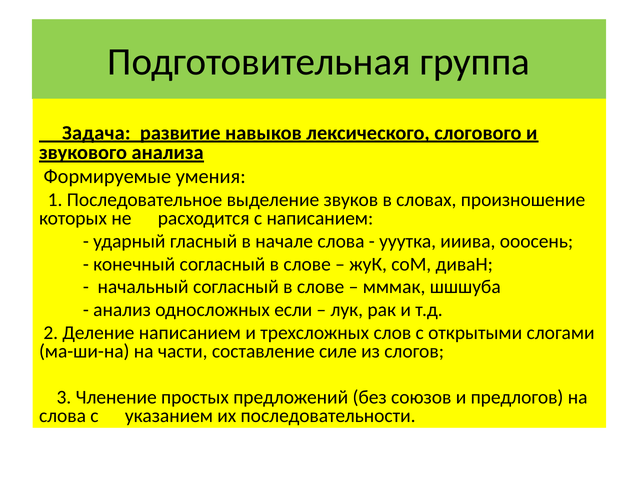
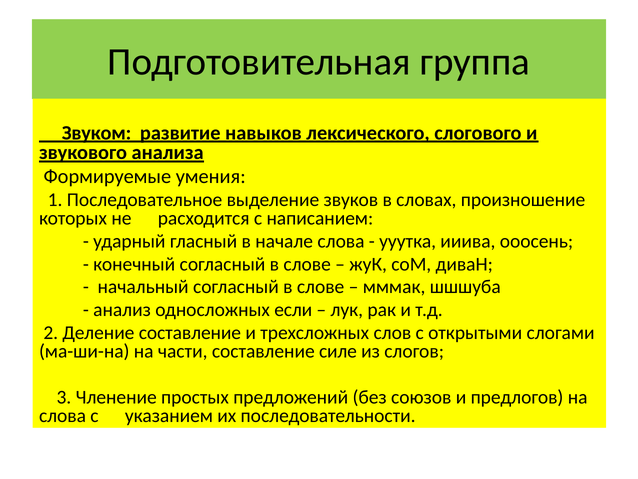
Задача: Задача -> Звуком
Деление написанием: написанием -> составление
